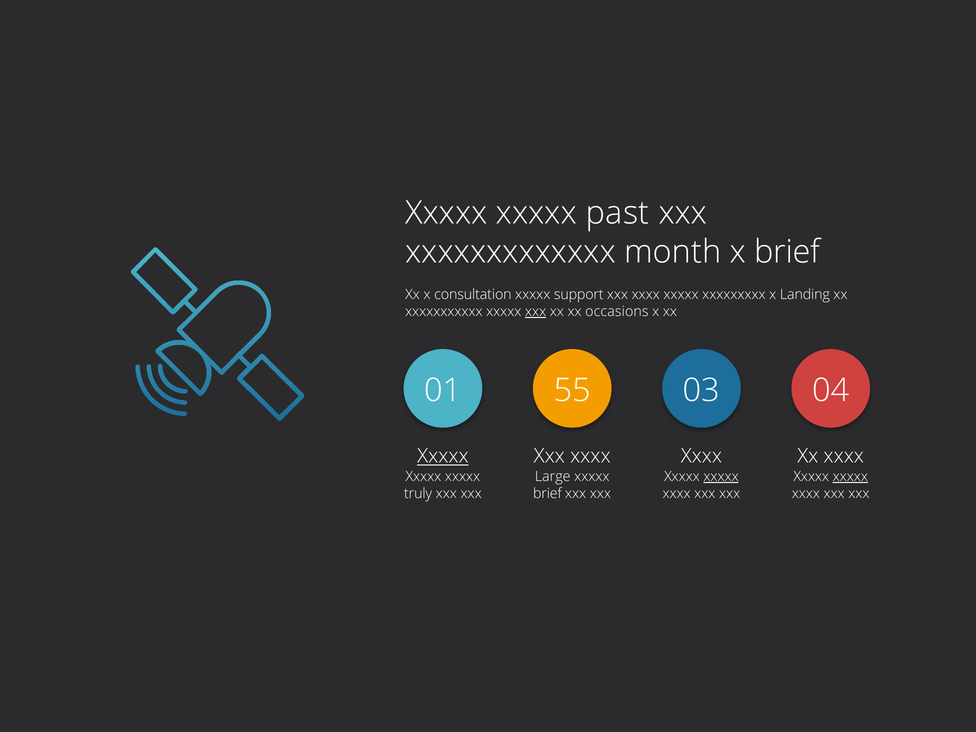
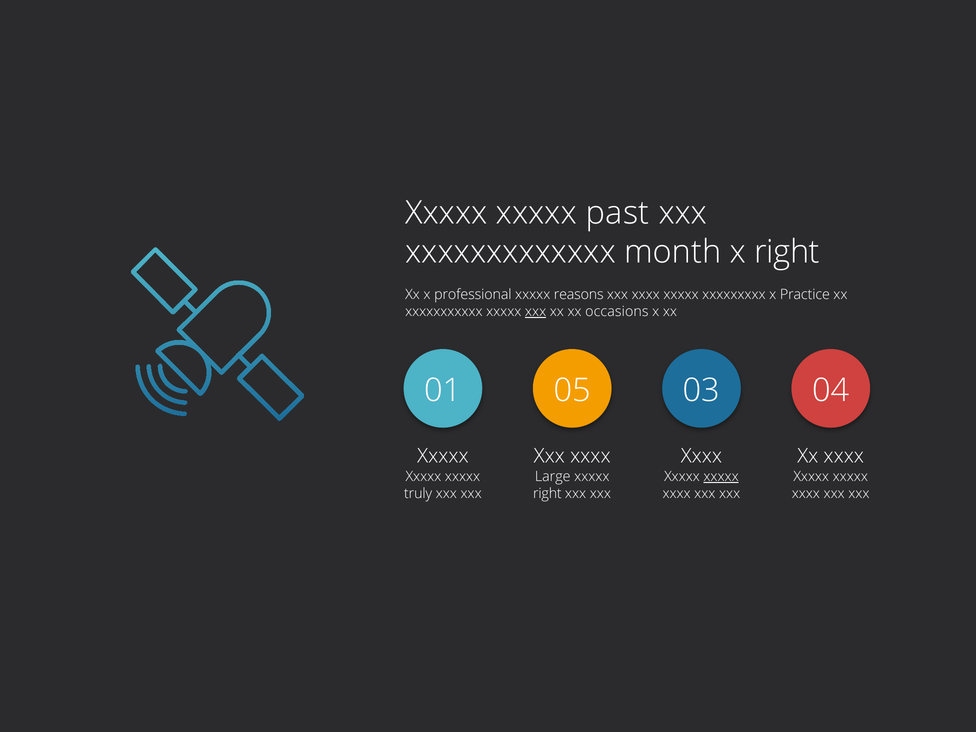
x brief: brief -> right
consultation: consultation -> professional
support: support -> reasons
Landing: Landing -> Practice
55: 55 -> 05
Xxxxx at (443, 456) underline: present -> none
xxxxx at (850, 477) underline: present -> none
brief at (547, 494): brief -> right
